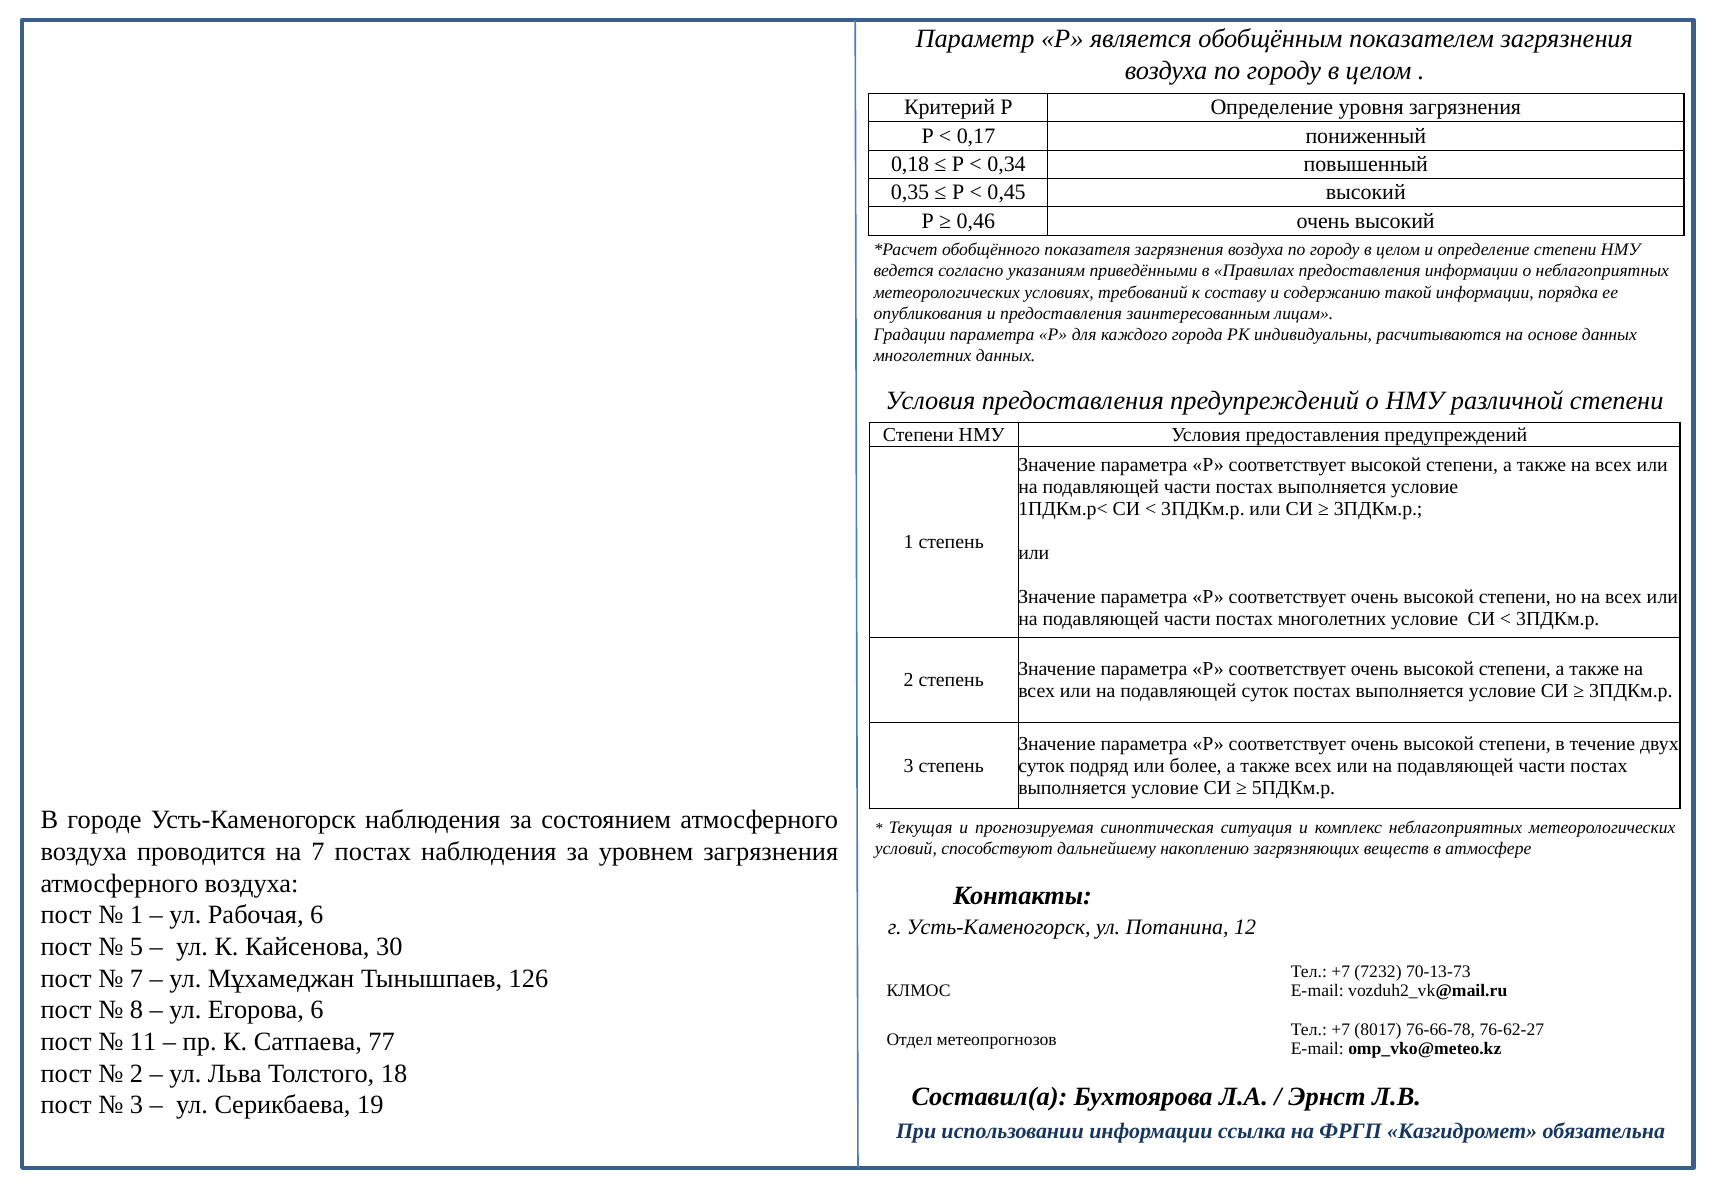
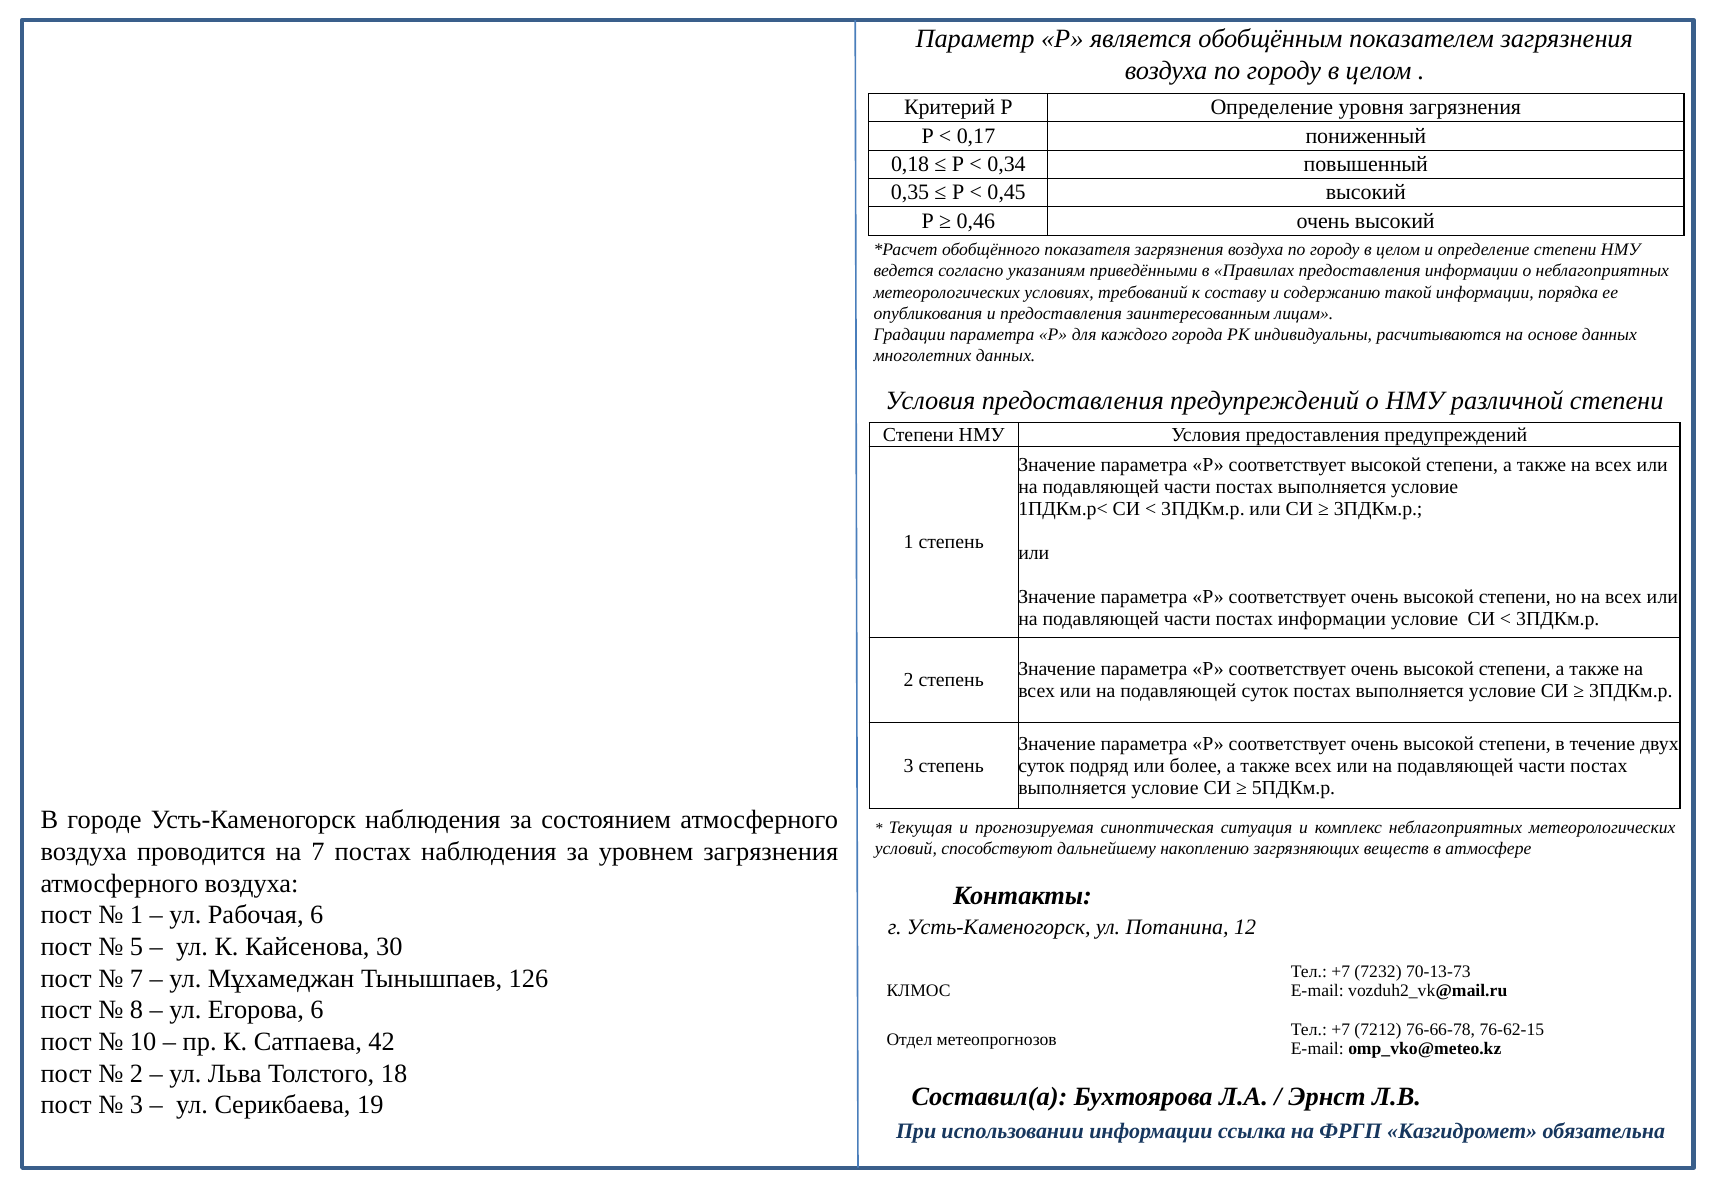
постах многолетних: многолетних -> информации
8017: 8017 -> 7212
76-62-27: 76-62-27 -> 76-62-15
11: 11 -> 10
77: 77 -> 42
